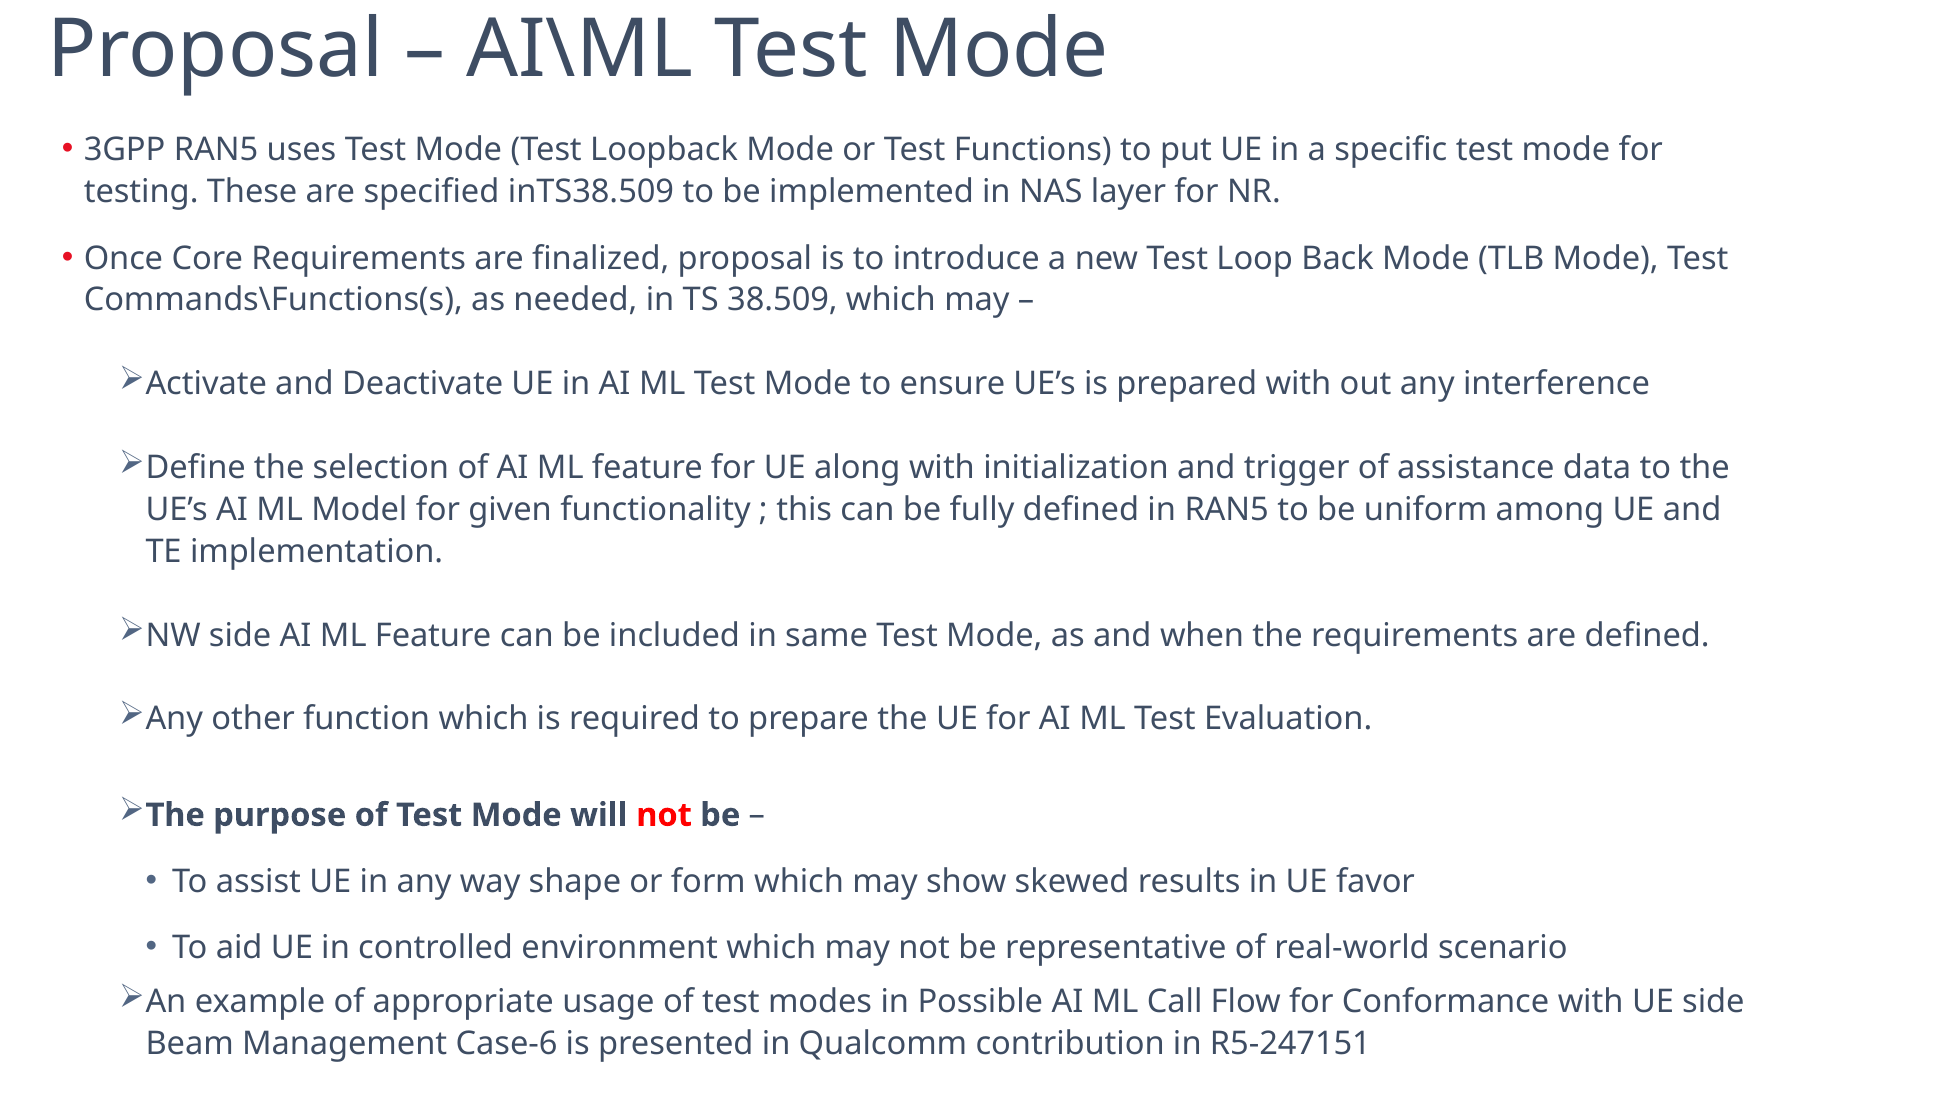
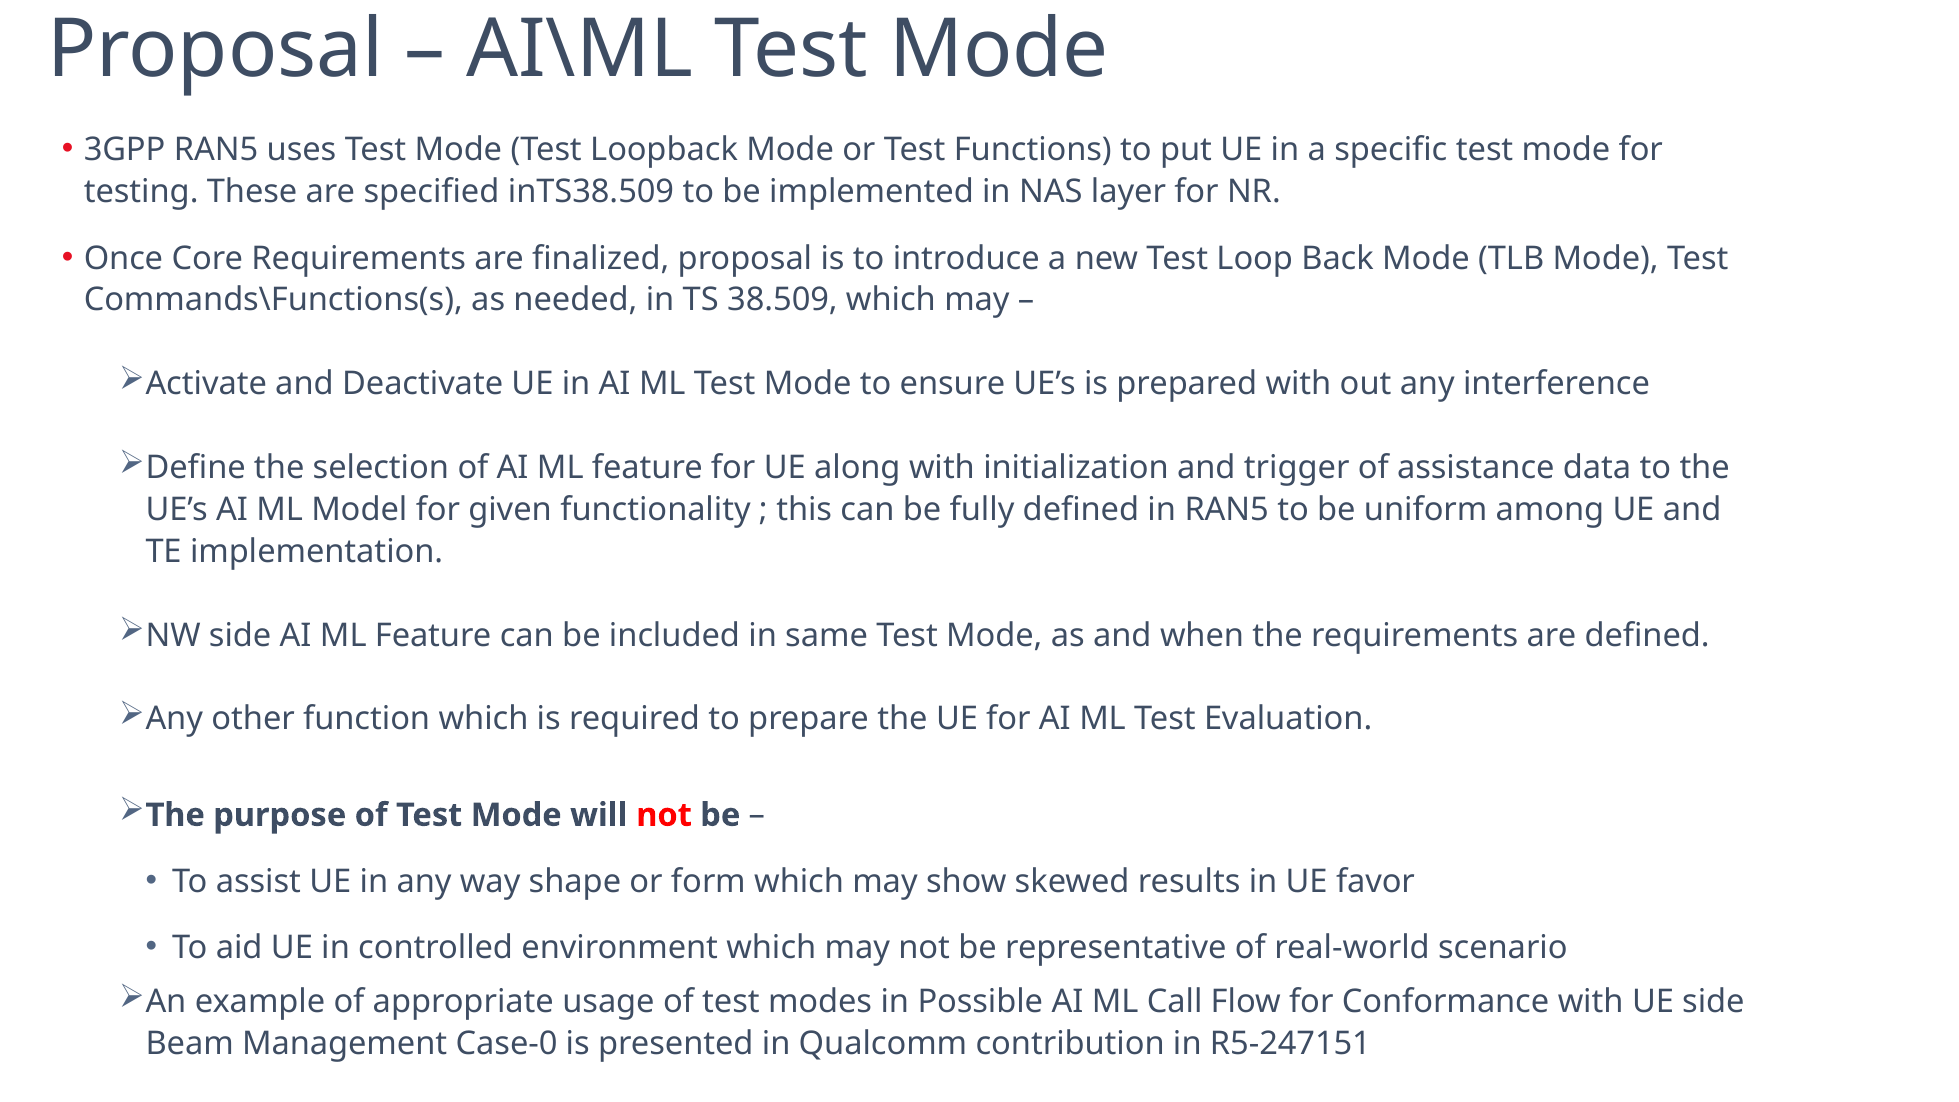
Case-6: Case-6 -> Case-0
